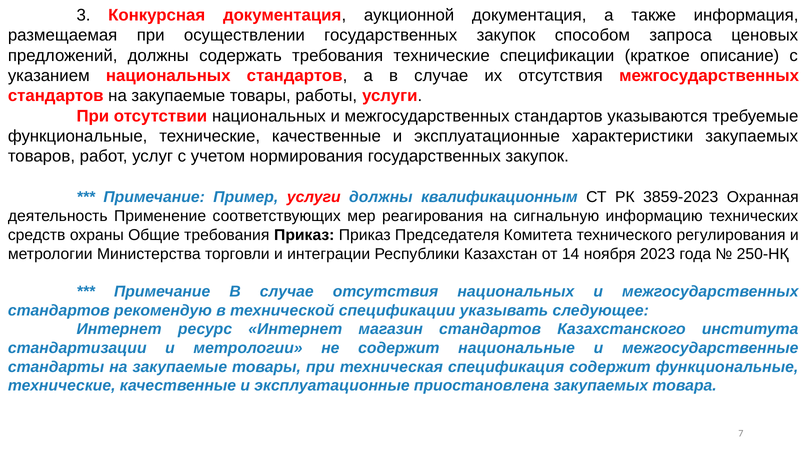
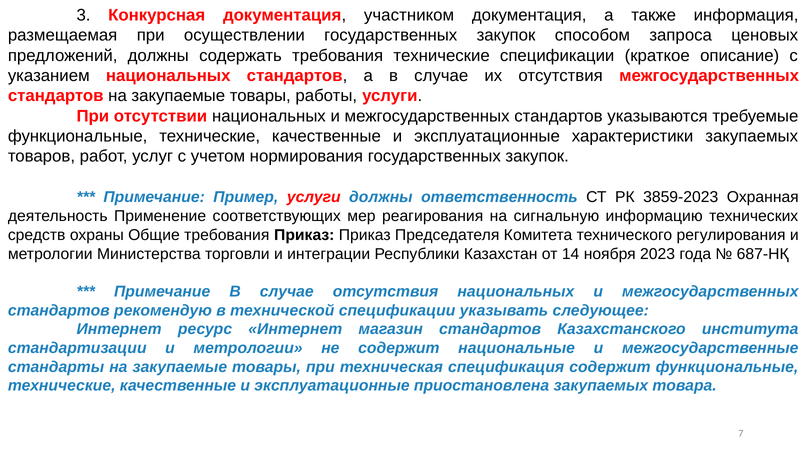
аукционной: аукционной -> участником
квалификационным: квалификационным -> ответственность
250-НҚ: 250-НҚ -> 687-НҚ
